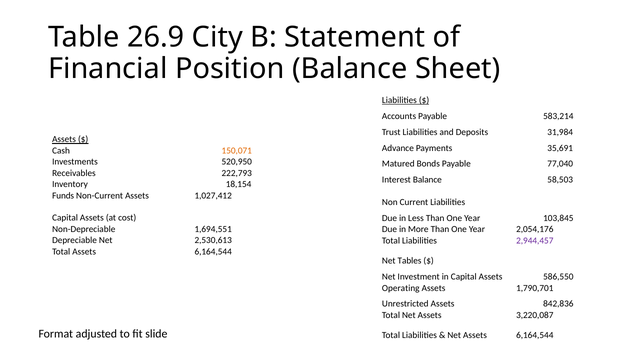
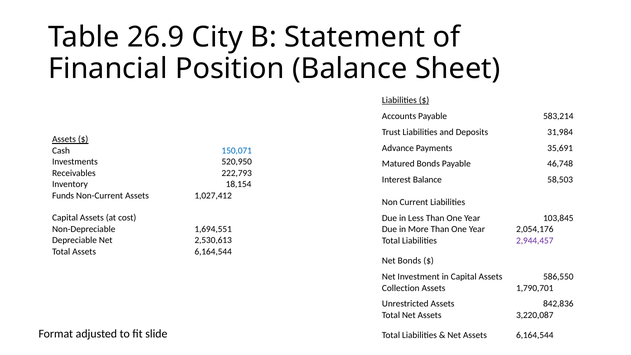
150,071 colour: orange -> blue
77,040: 77,040 -> 46,748
Net Tables: Tables -> Bonds
Operating: Operating -> Collection
